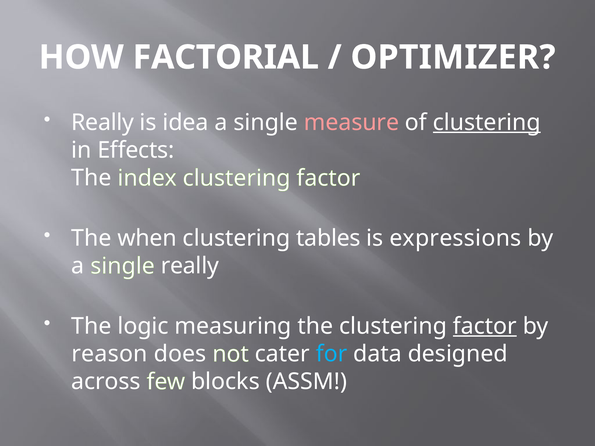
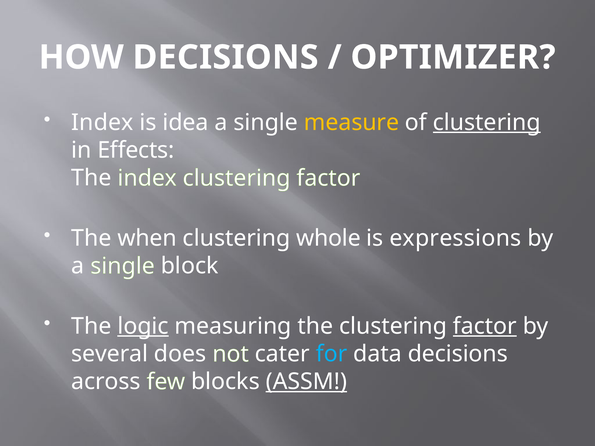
HOW FACTORIAL: FACTORIAL -> DECISIONS
Really at (103, 123): Really -> Index
measure colour: pink -> yellow
tables: tables -> whole
single really: really -> block
logic underline: none -> present
reason: reason -> several
data designed: designed -> decisions
ASSM underline: none -> present
